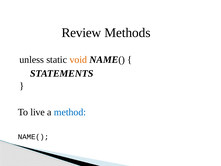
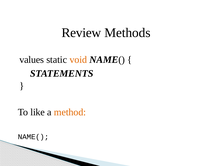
unless: unless -> values
live: live -> like
method colour: blue -> orange
